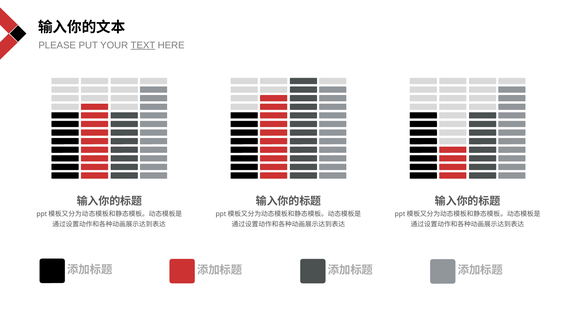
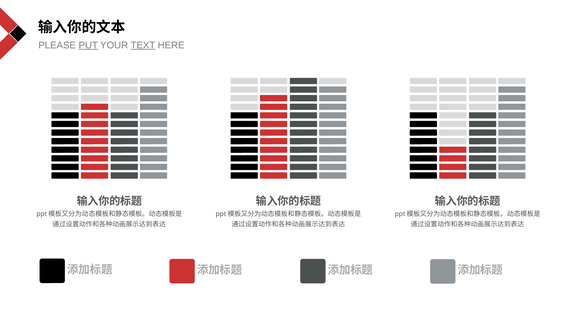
PUT underline: none -> present
